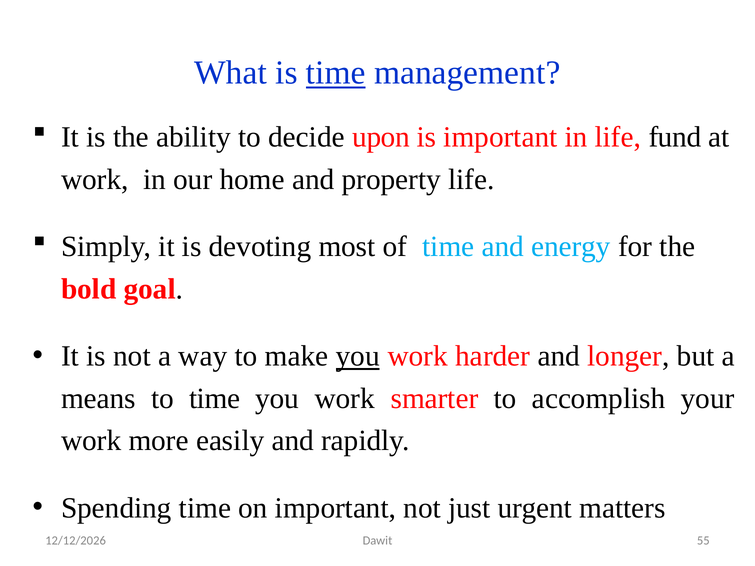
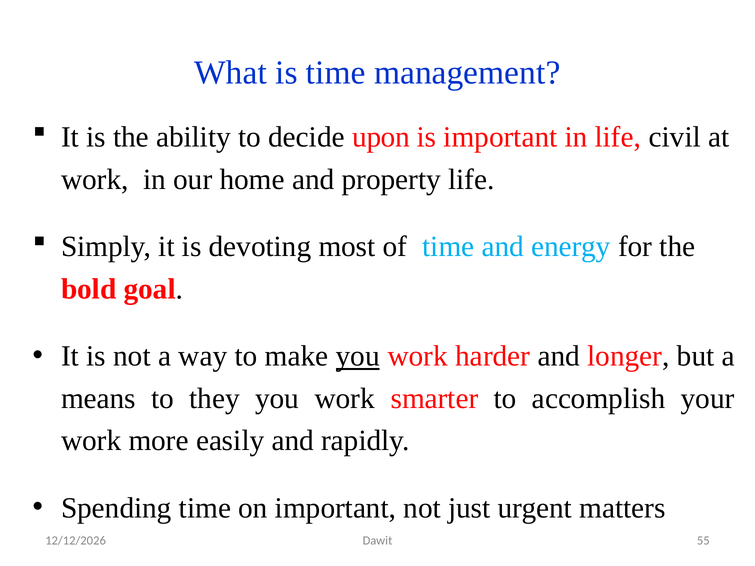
time at (336, 73) underline: present -> none
fund: fund -> civil
to time: time -> they
